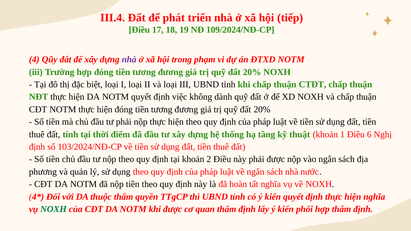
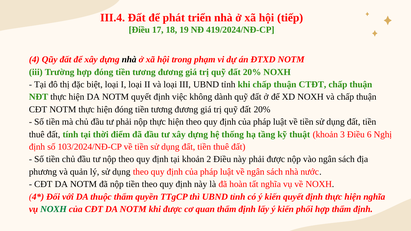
109/2024/NĐ-CP: 109/2024/NĐ-CP -> 419/2024/NĐ-CP
nhà at (129, 60) colour: purple -> black
1: 1 -> 3
